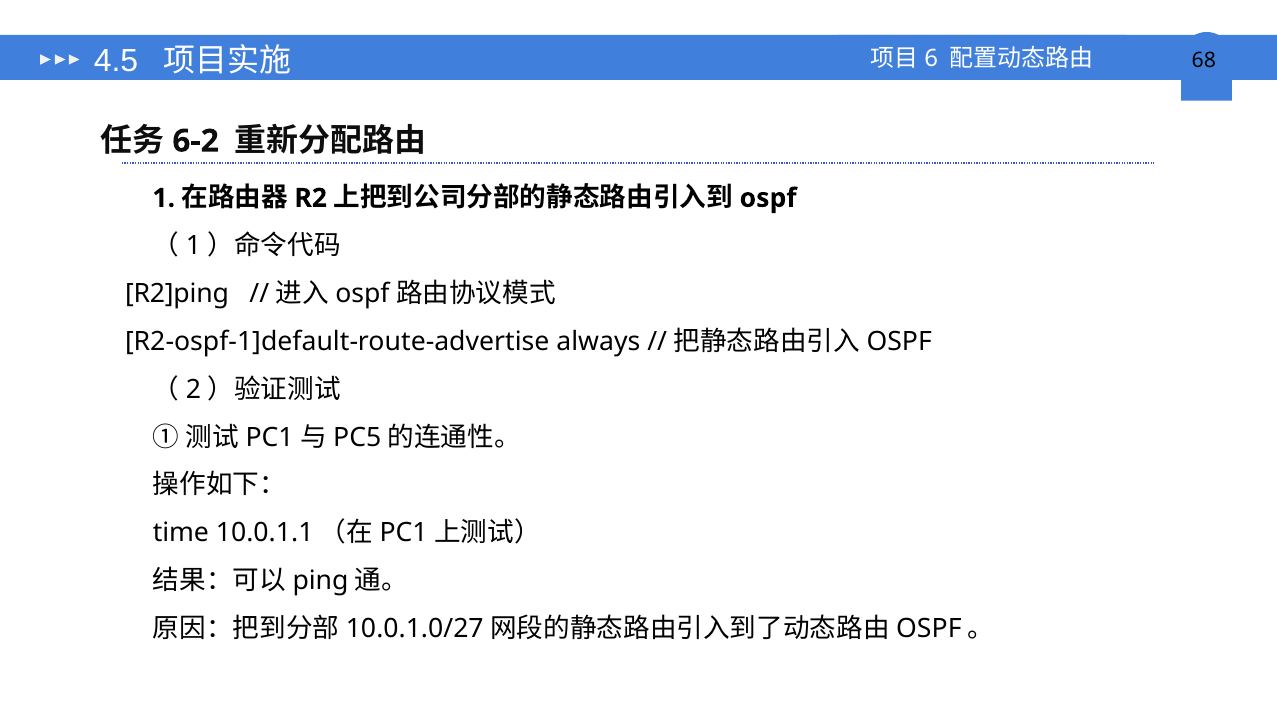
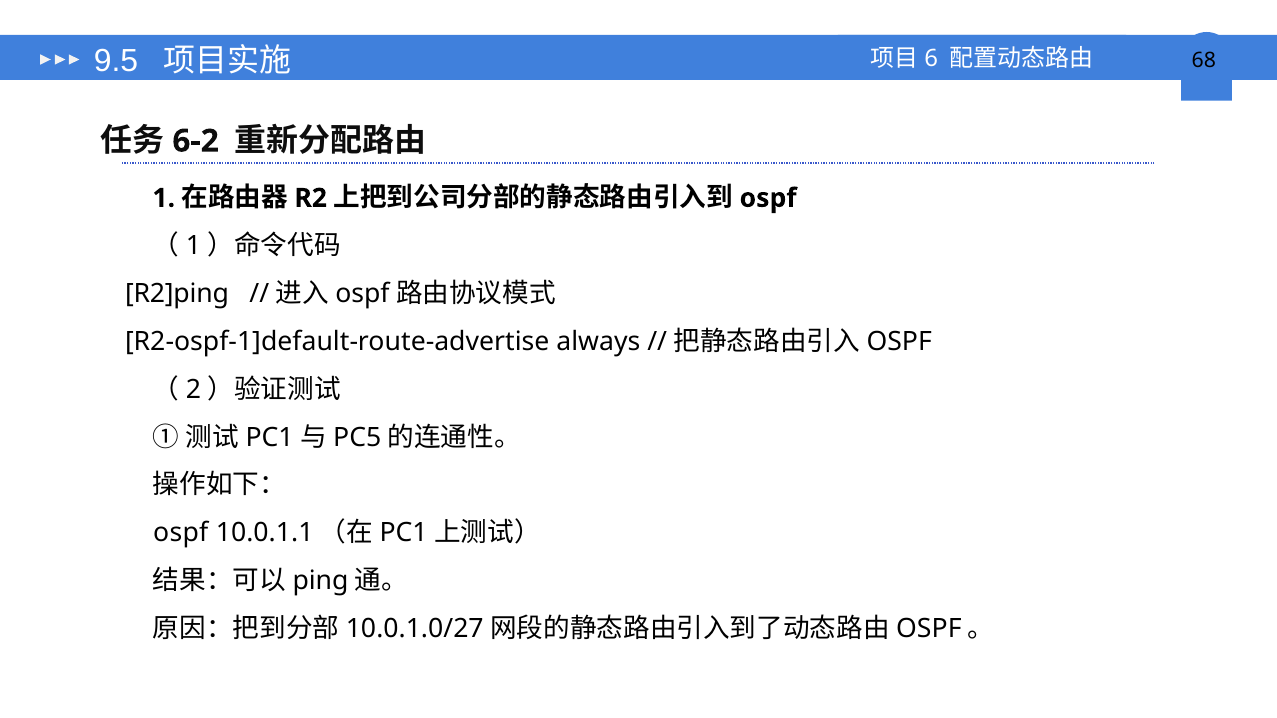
4.5: 4.5 -> 9.5
time at (181, 533): time -> ospf
